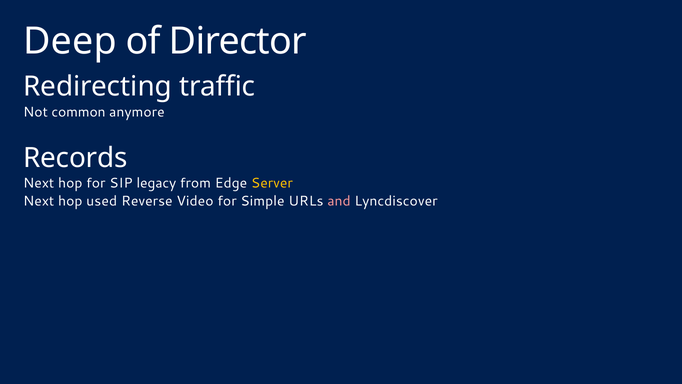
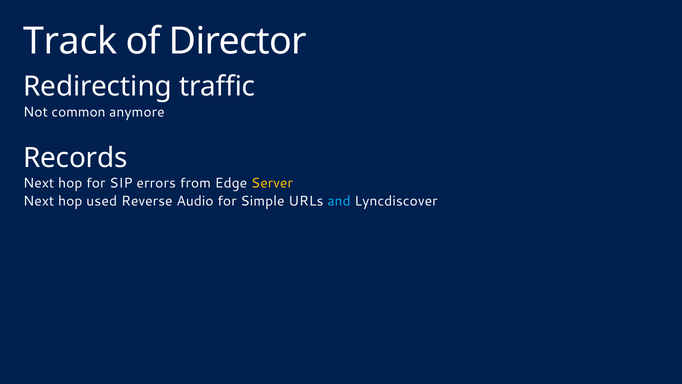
Deep: Deep -> Track
legacy: legacy -> errors
Video: Video -> Audio
and colour: pink -> light blue
